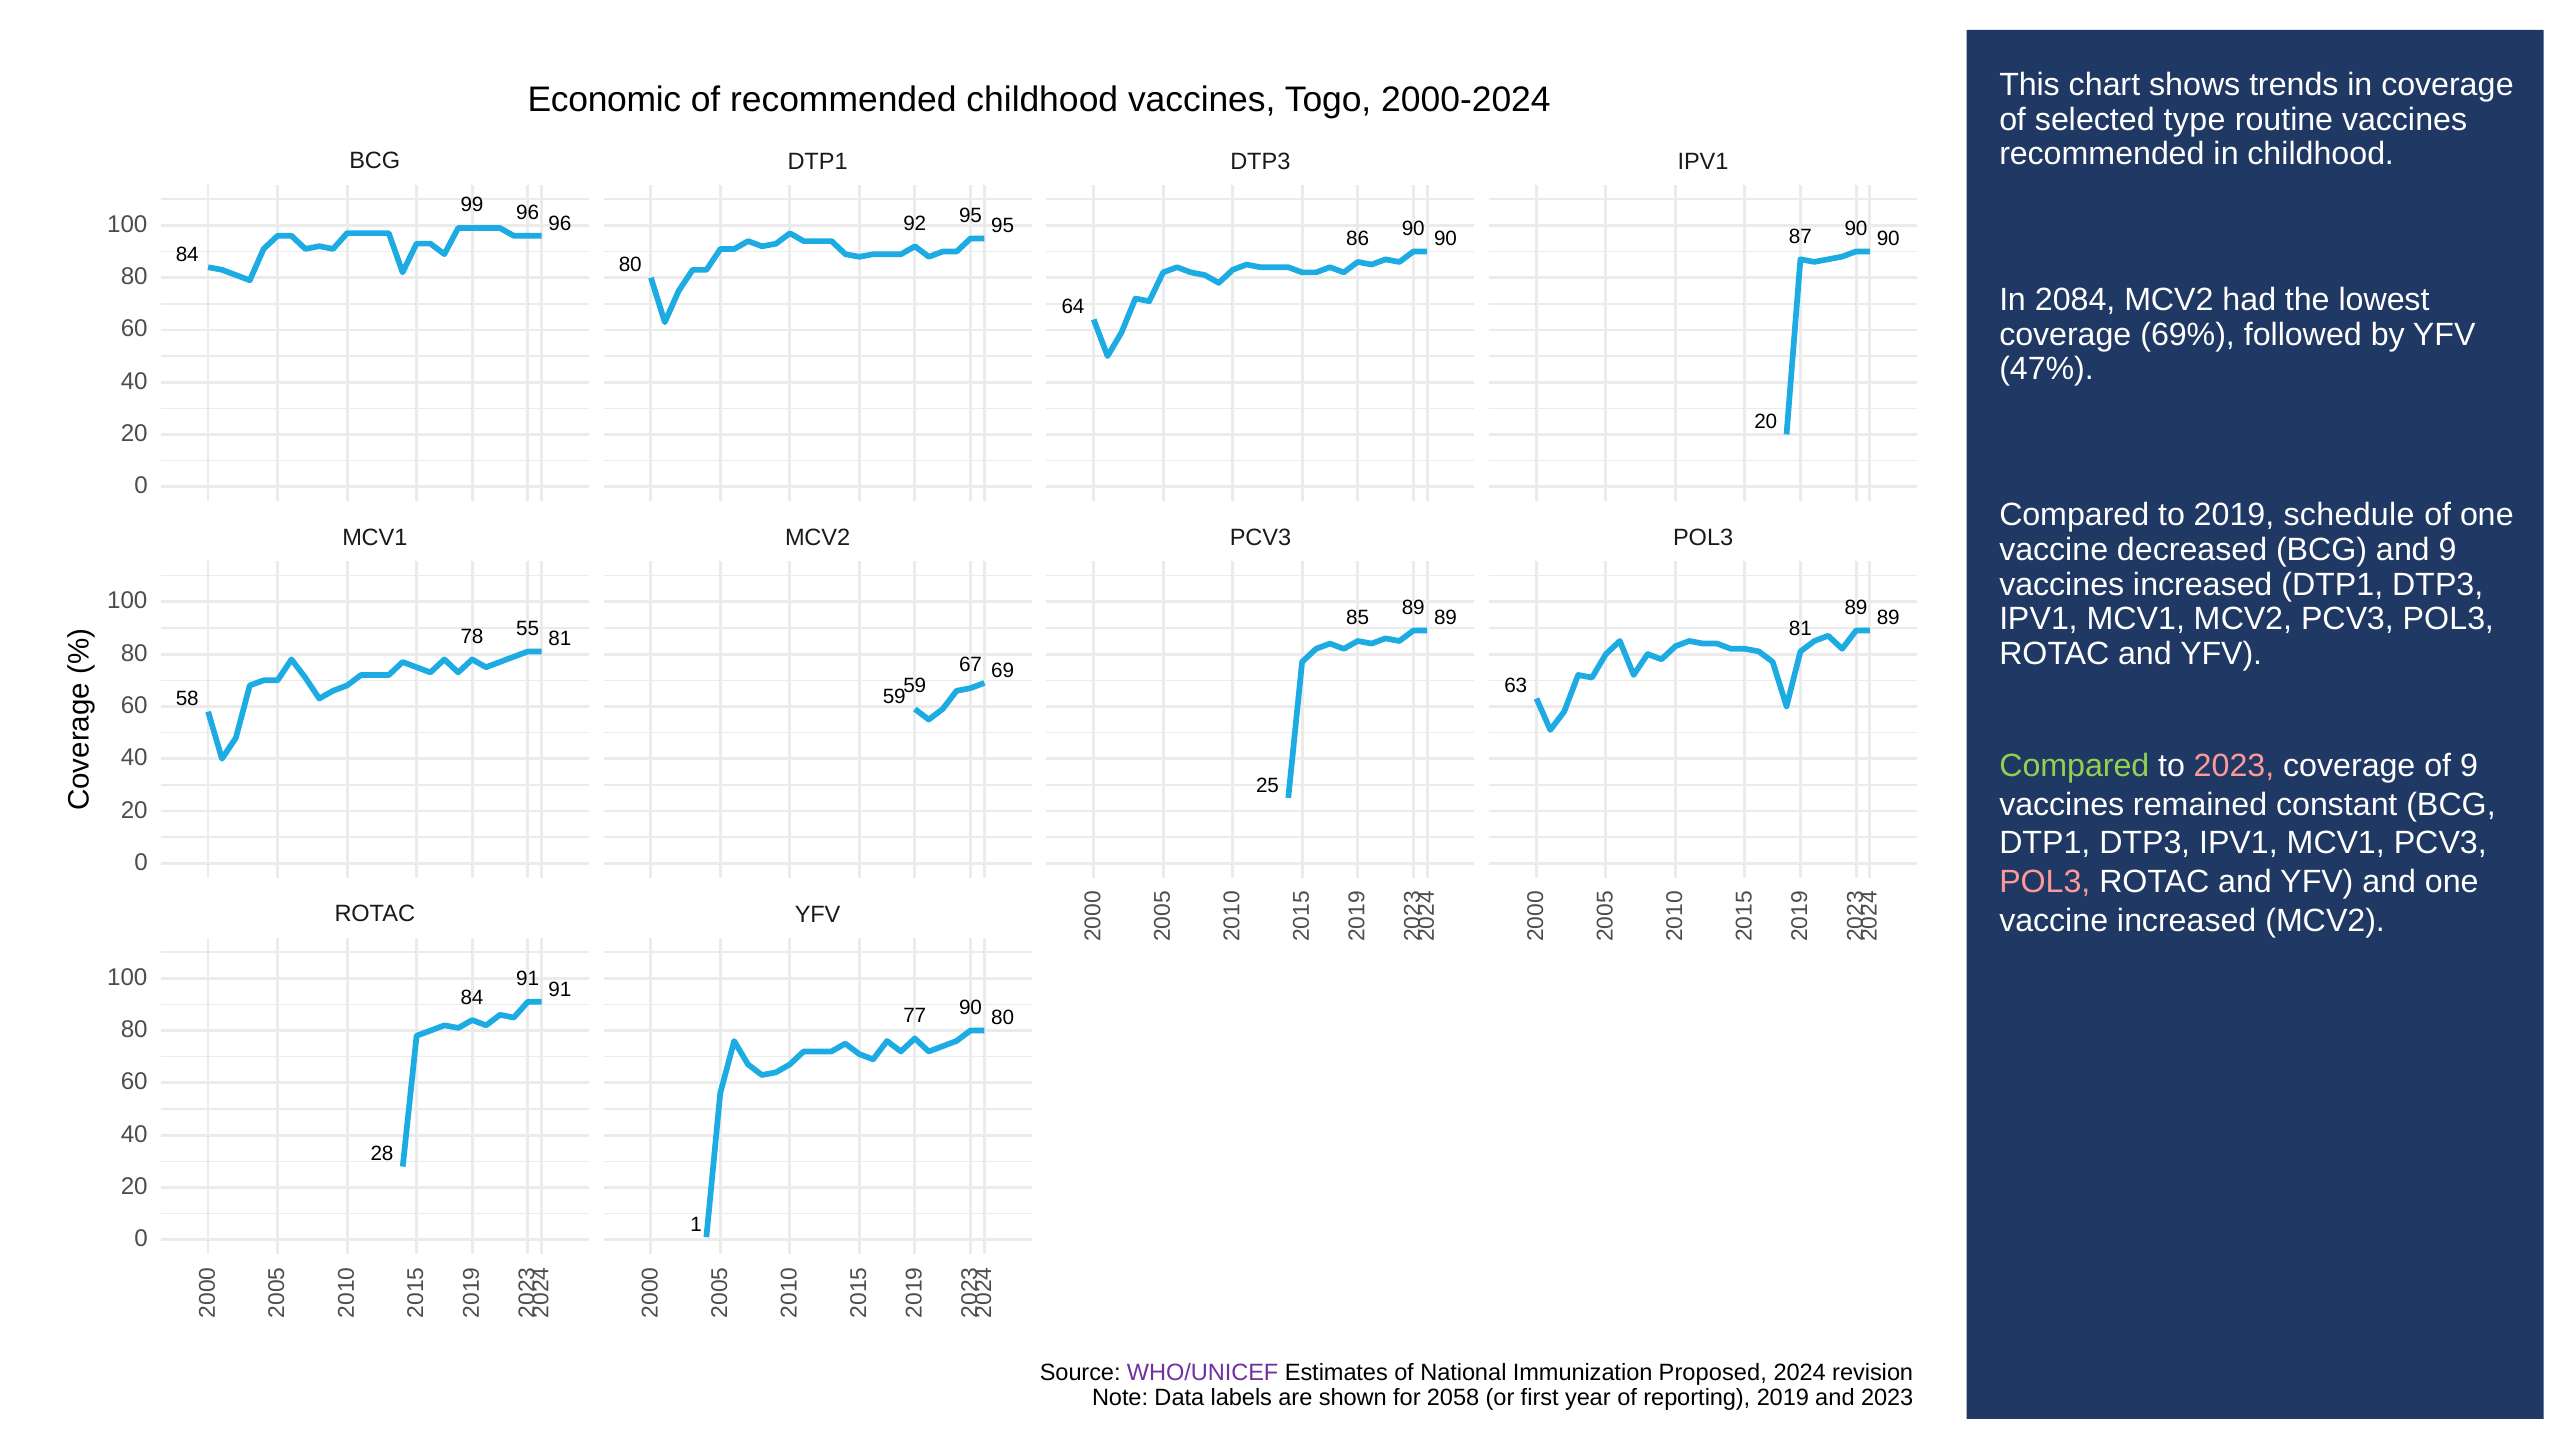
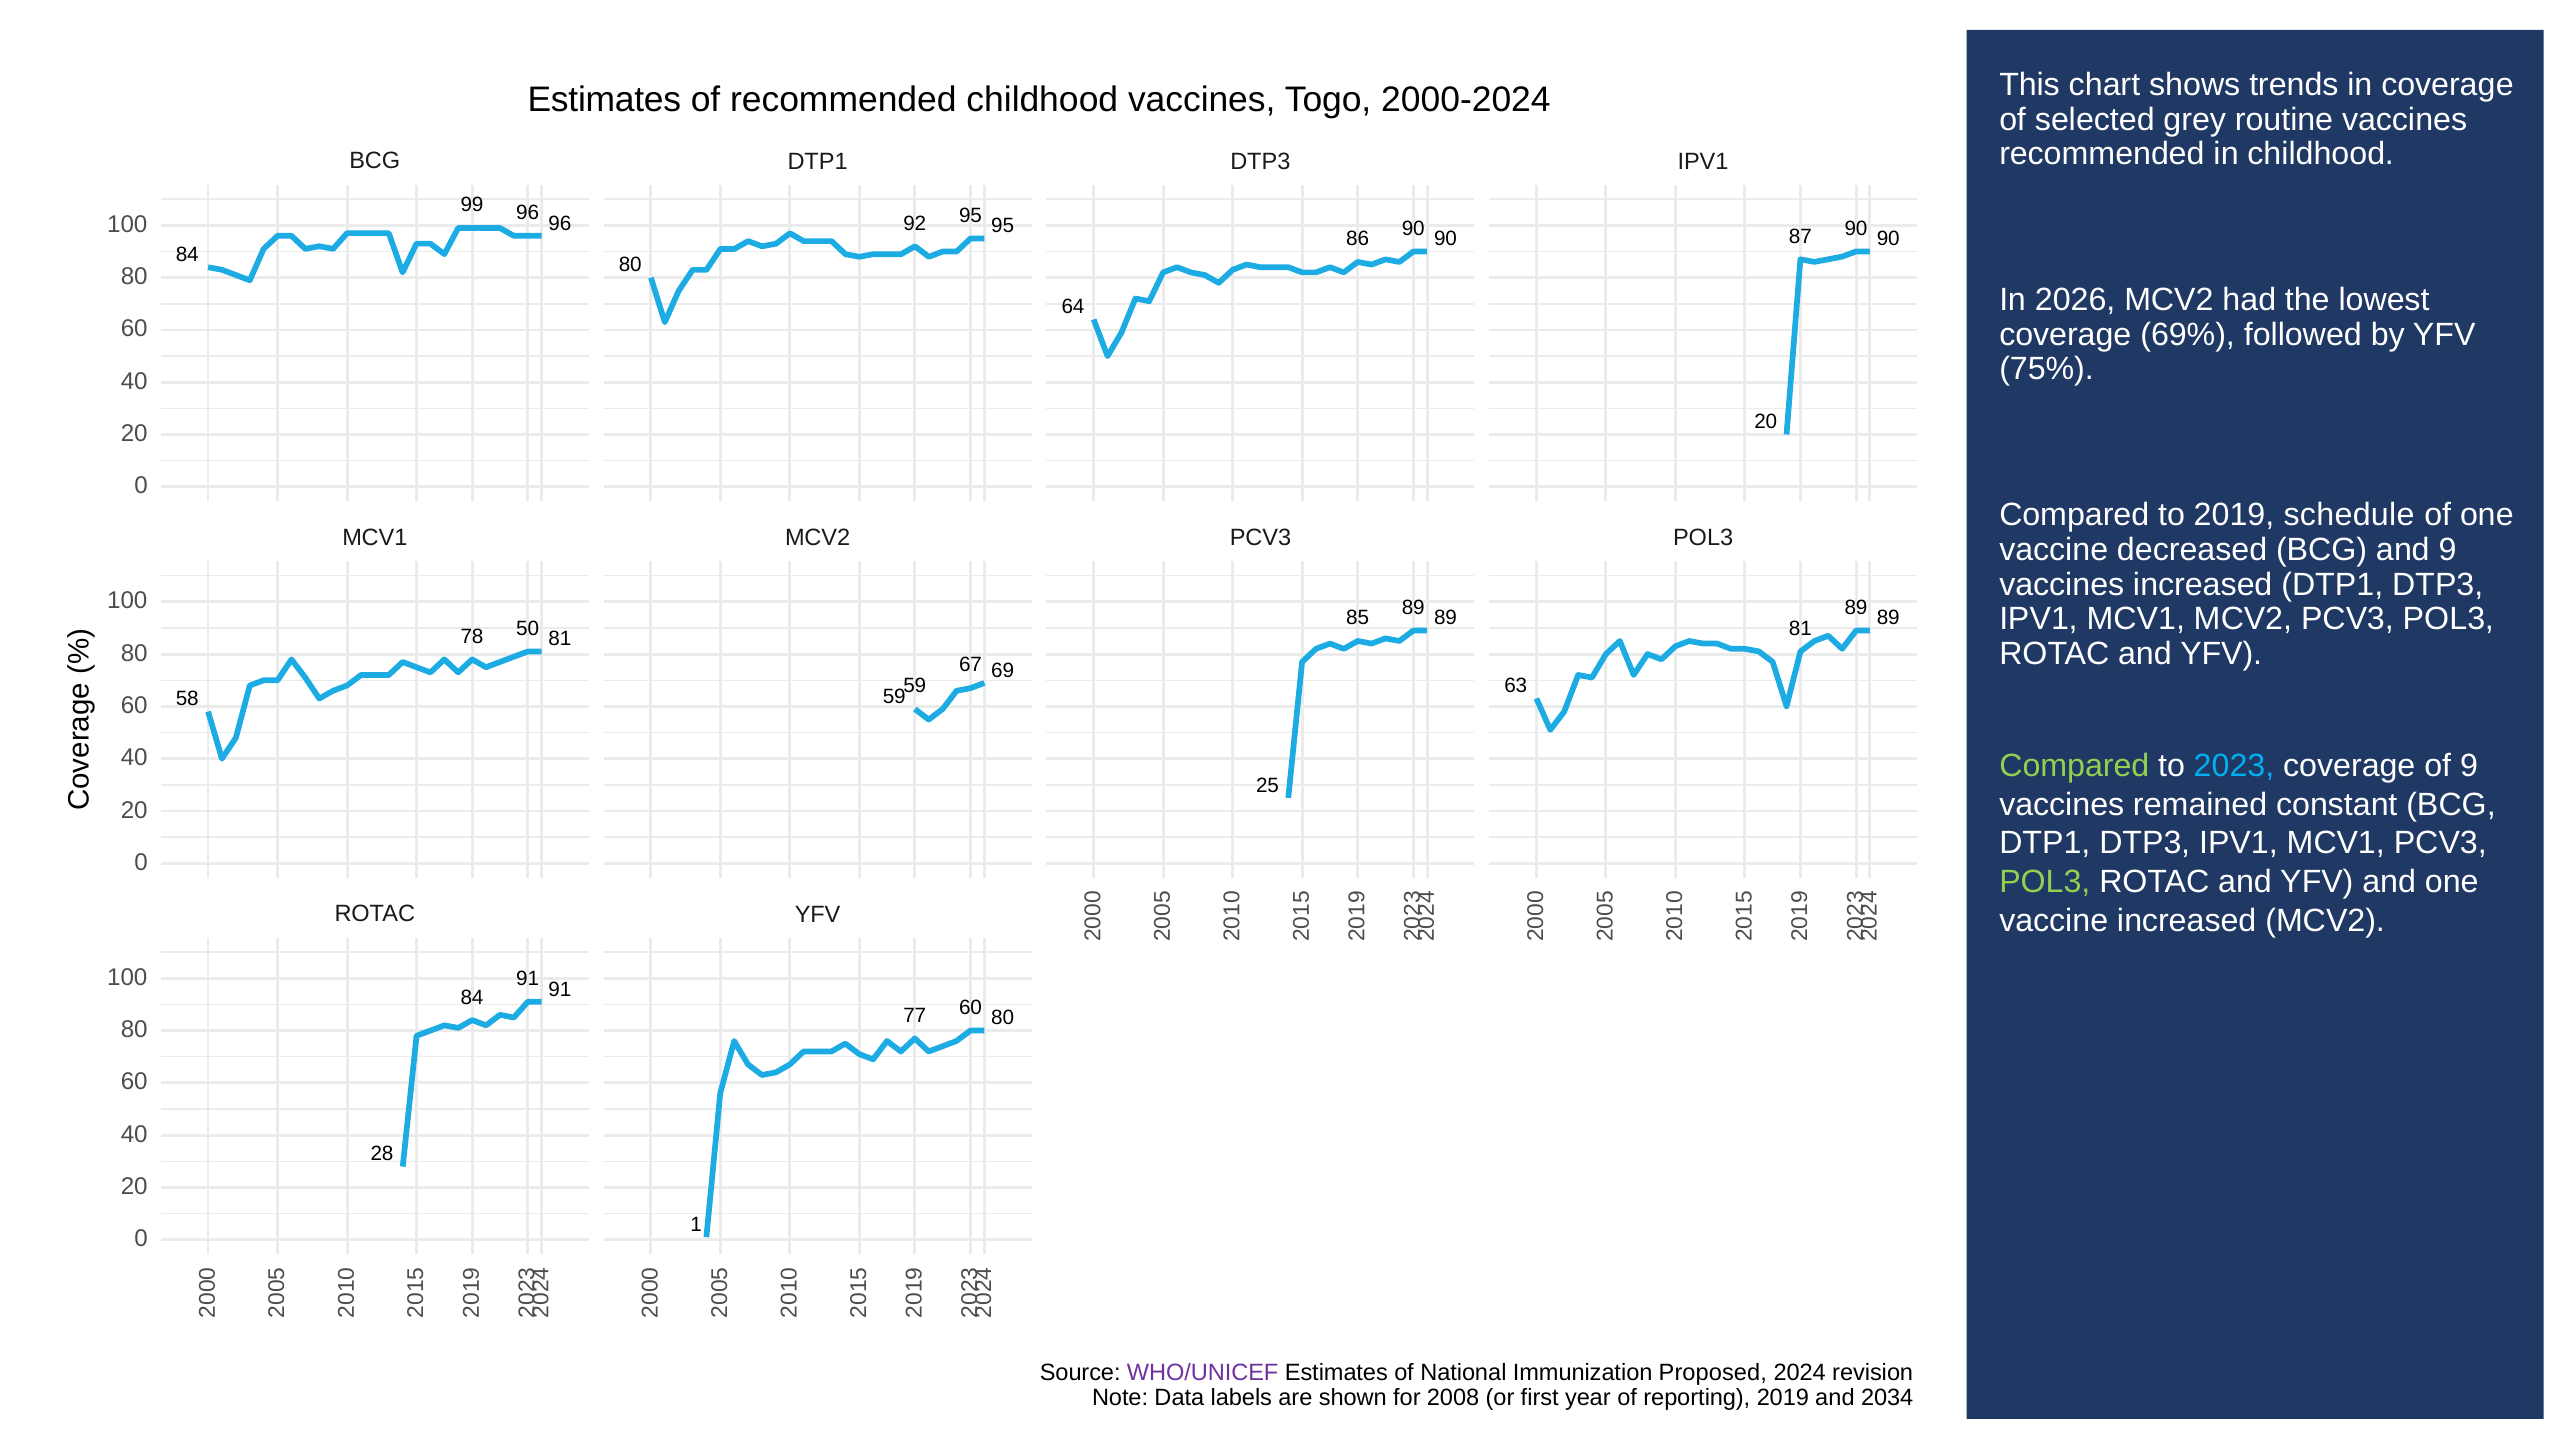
Economic at (604, 100): Economic -> Estimates
type: type -> grey
2084: 2084 -> 2026
47%: 47% -> 75%
55: 55 -> 50
2023 at (2234, 766) colour: pink -> light blue
POL3 at (2045, 882) colour: pink -> light green
77 90: 90 -> 60
2058: 2058 -> 2008
and 2023: 2023 -> 2034
